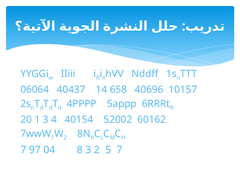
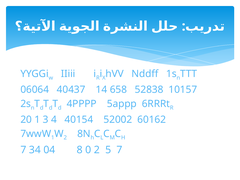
40696: 40696 -> 52838
97: 97 -> 34
8 3: 3 -> 0
